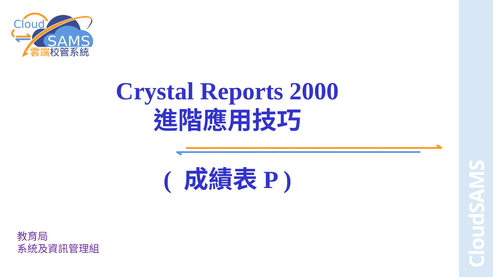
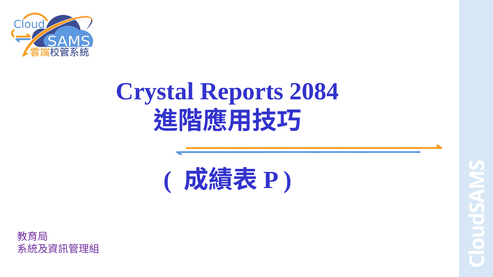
2000: 2000 -> 2084
